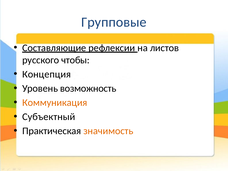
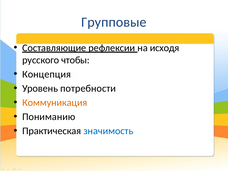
листов: листов -> исходя
возможность: возможность -> потребности
Субъектный: Субъектный -> Пониманию
значимость colour: orange -> blue
